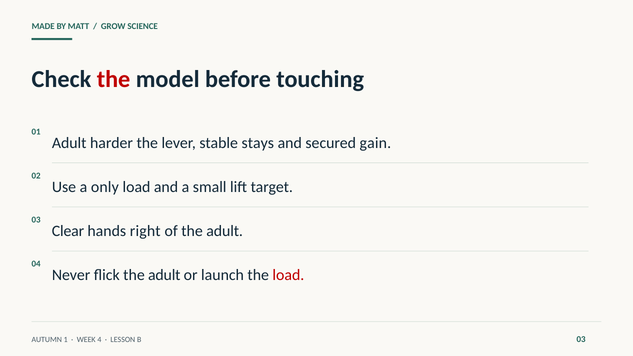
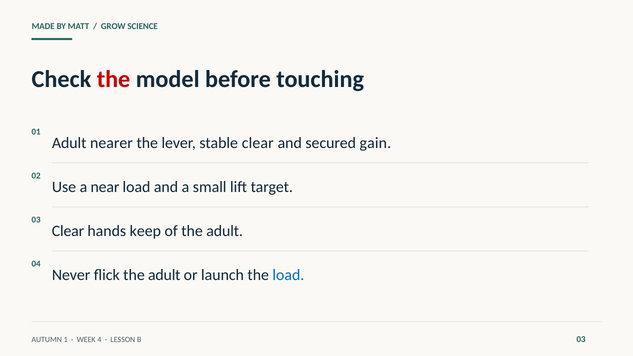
harder: harder -> nearer
stable stays: stays -> clear
only: only -> near
right: right -> keep
load at (288, 275) colour: red -> blue
